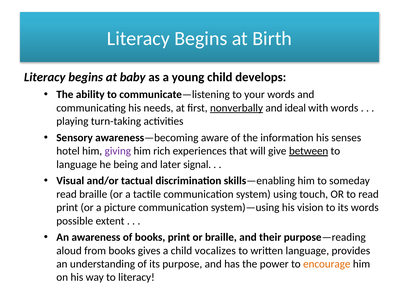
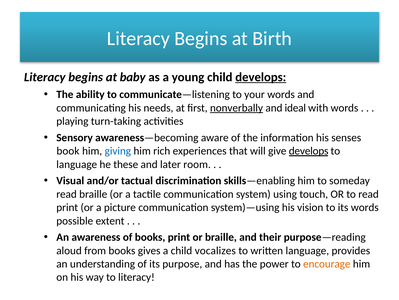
develops at (261, 77) underline: none -> present
hotel: hotel -> book
giving colour: purple -> blue
give between: between -> develops
being: being -> these
signal: signal -> room
